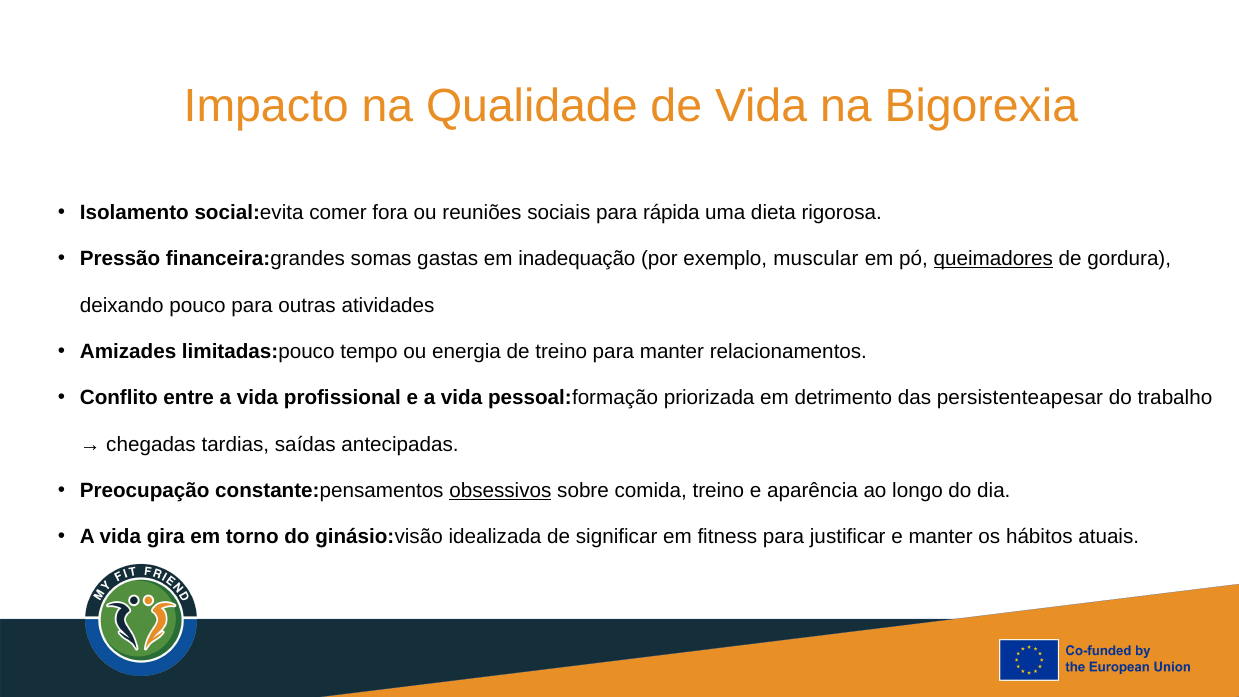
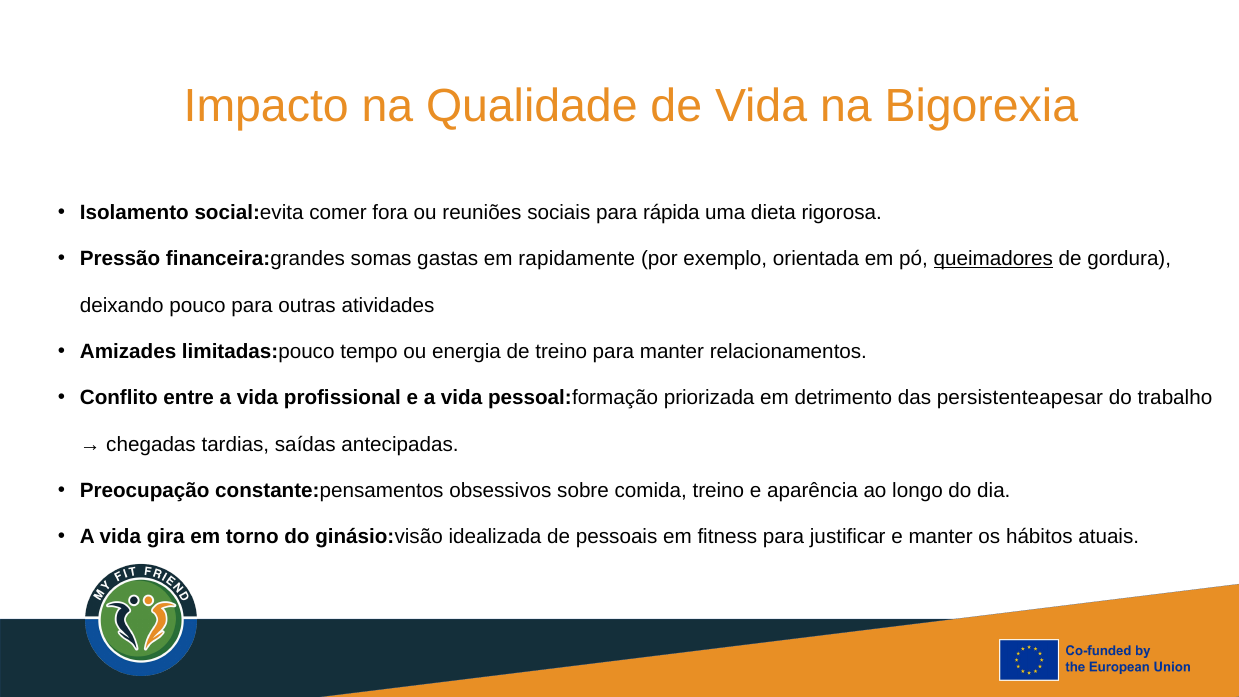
inadequação: inadequação -> rapidamente
muscular: muscular -> orientada
obsessivos underline: present -> none
significar: significar -> pessoais
